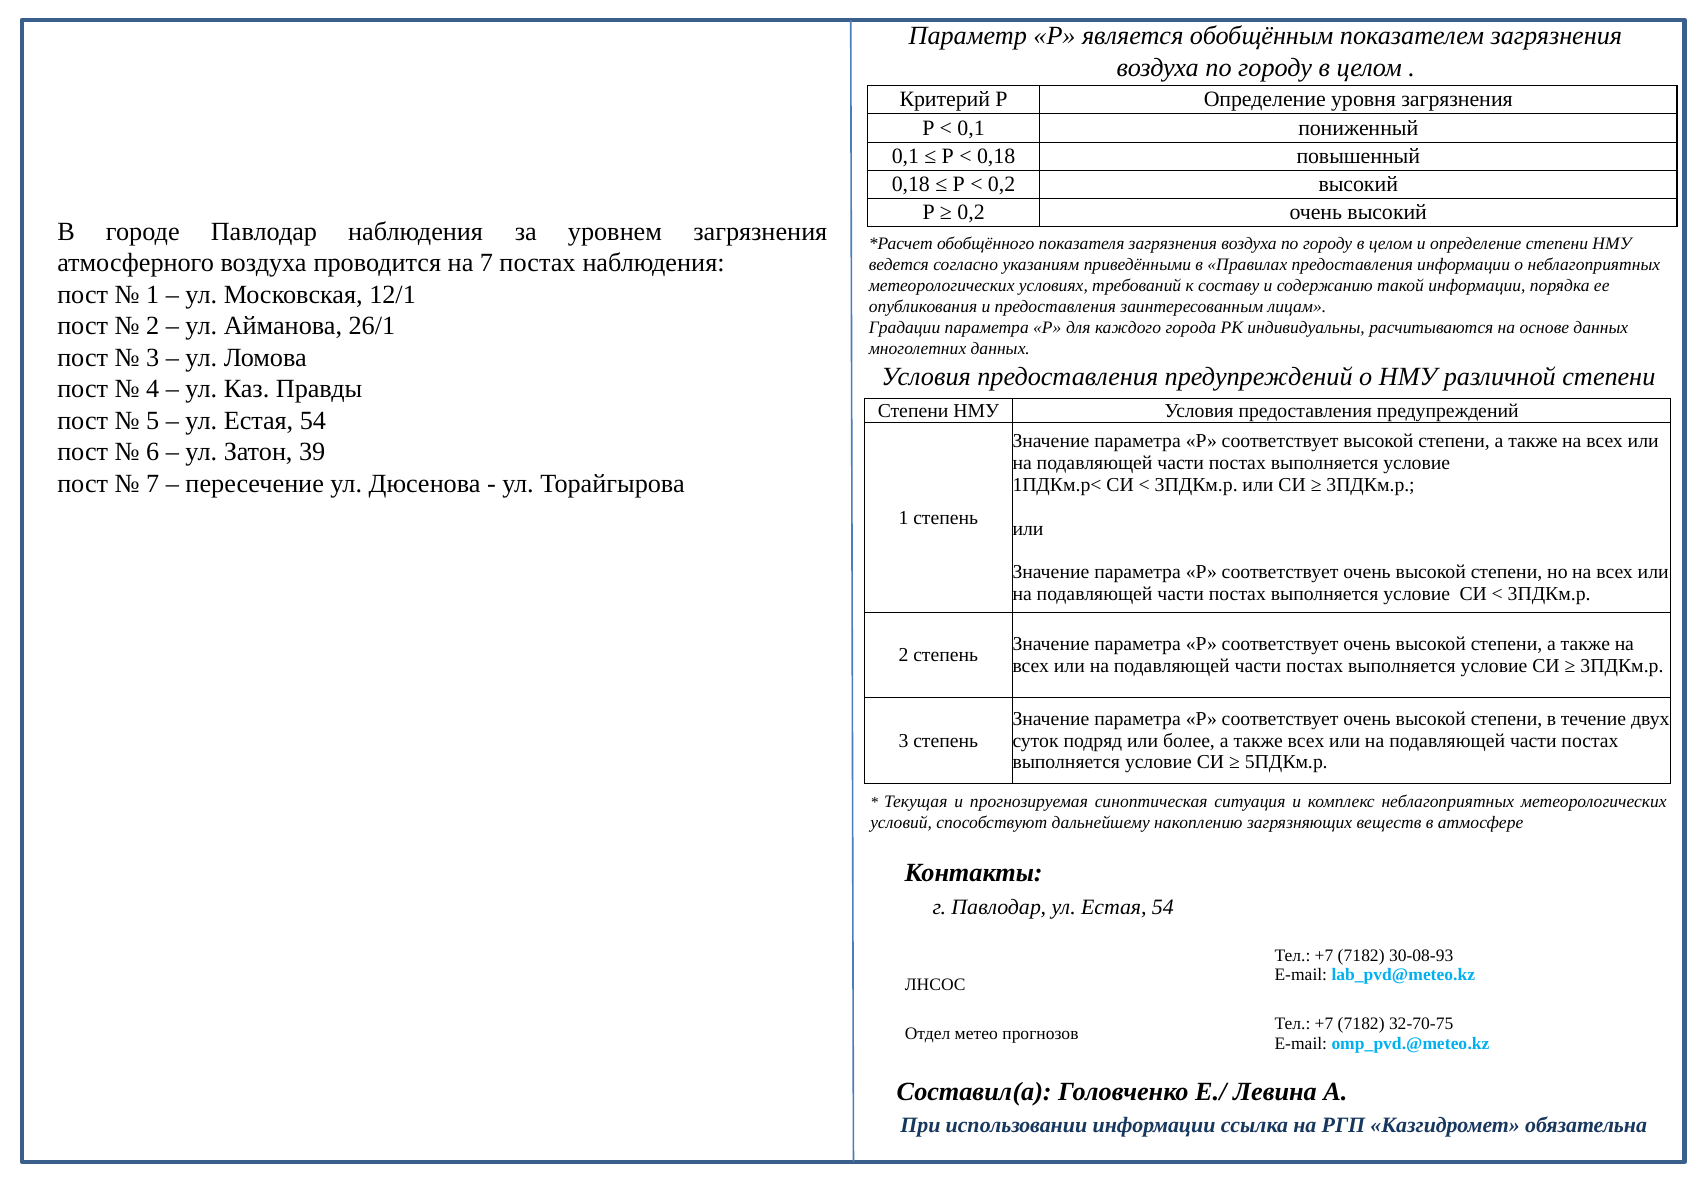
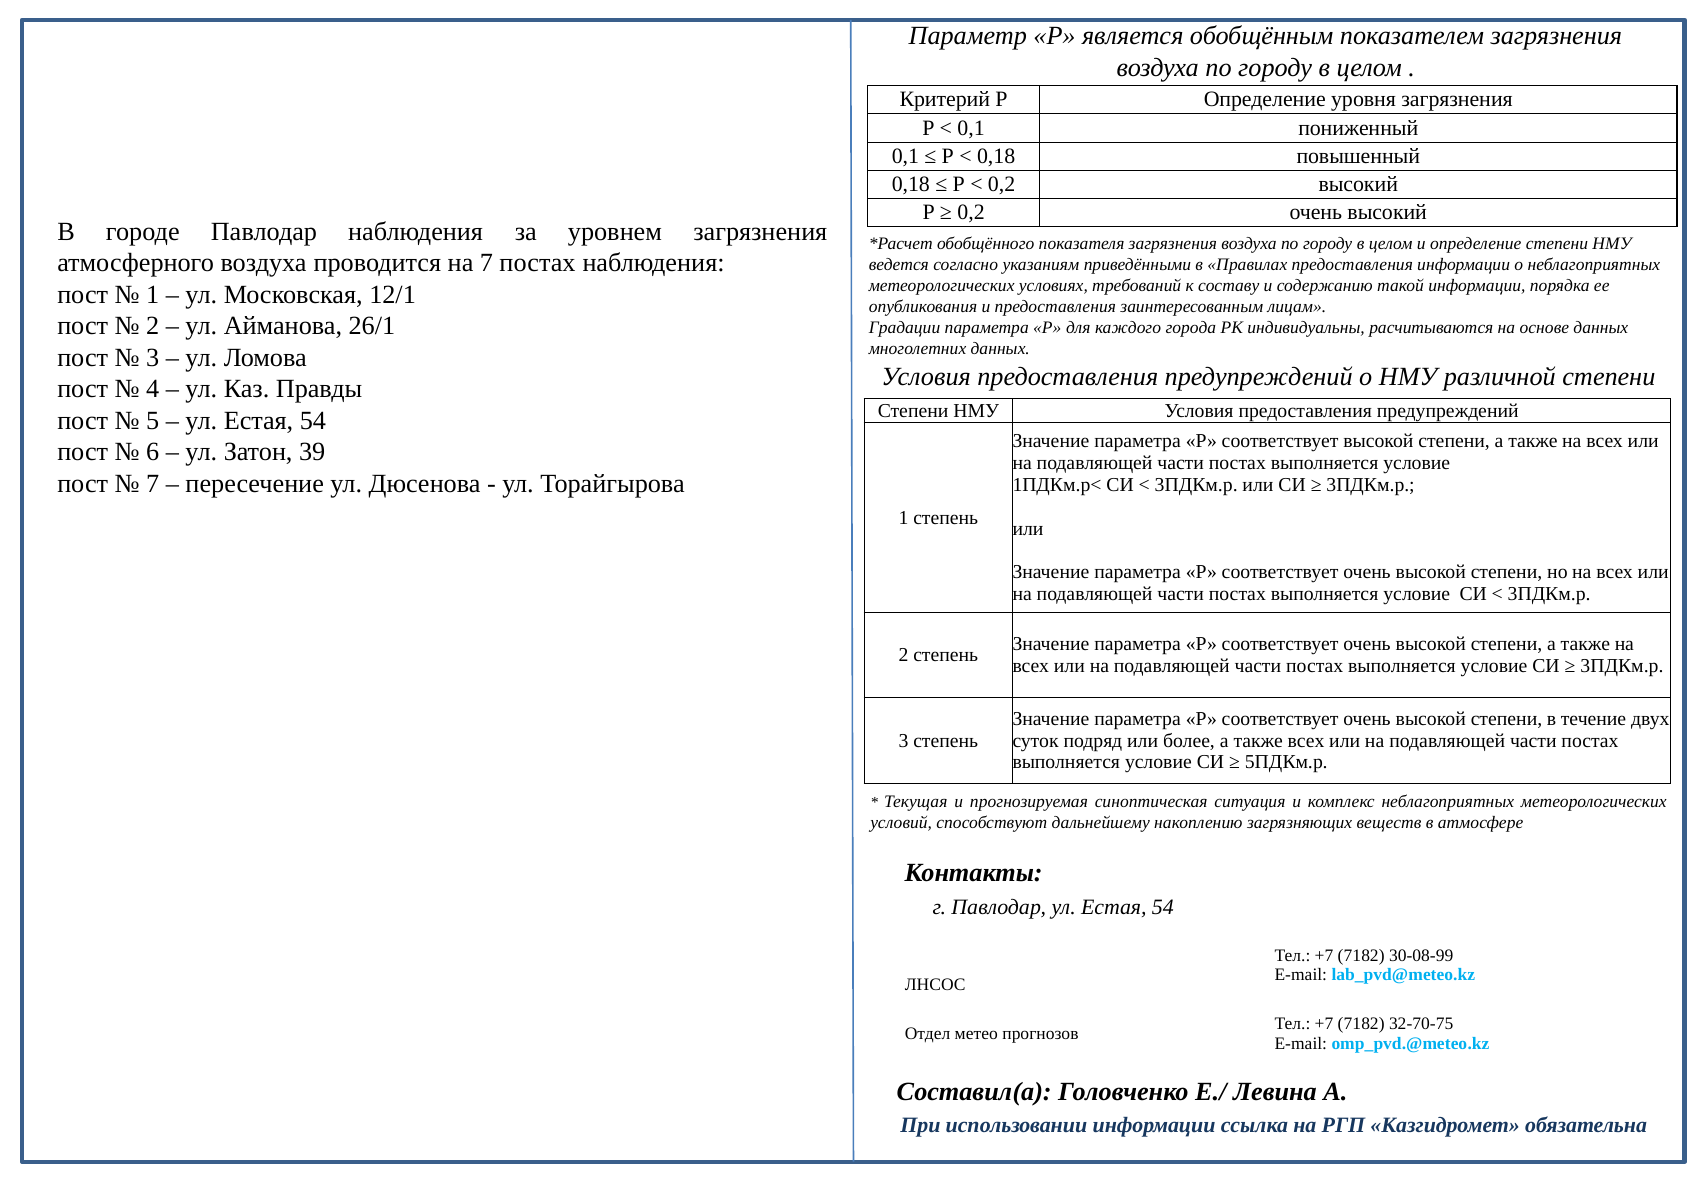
30-08-93: 30-08-93 -> 30-08-99
